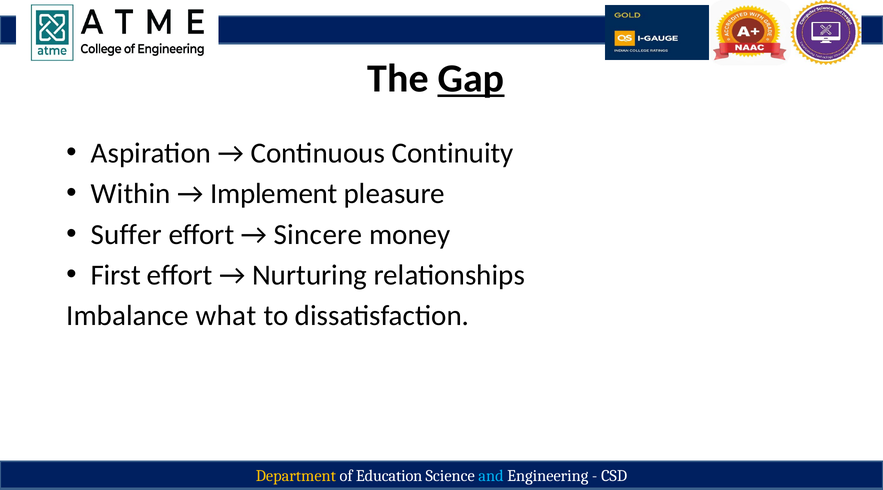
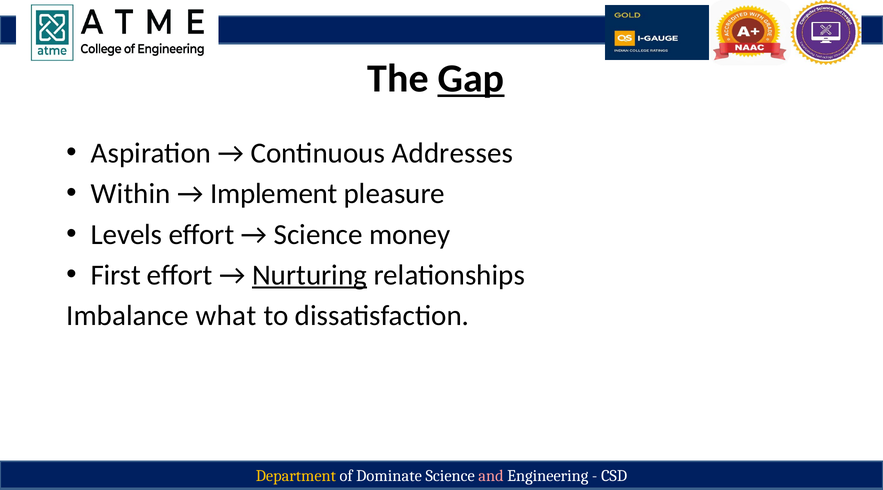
Continuity: Continuity -> Addresses
Suffer: Suffer -> Levels
Sincere at (318, 235): Sincere -> Science
Nurturing underline: none -> present
Education: Education -> Dominate
and colour: light blue -> pink
